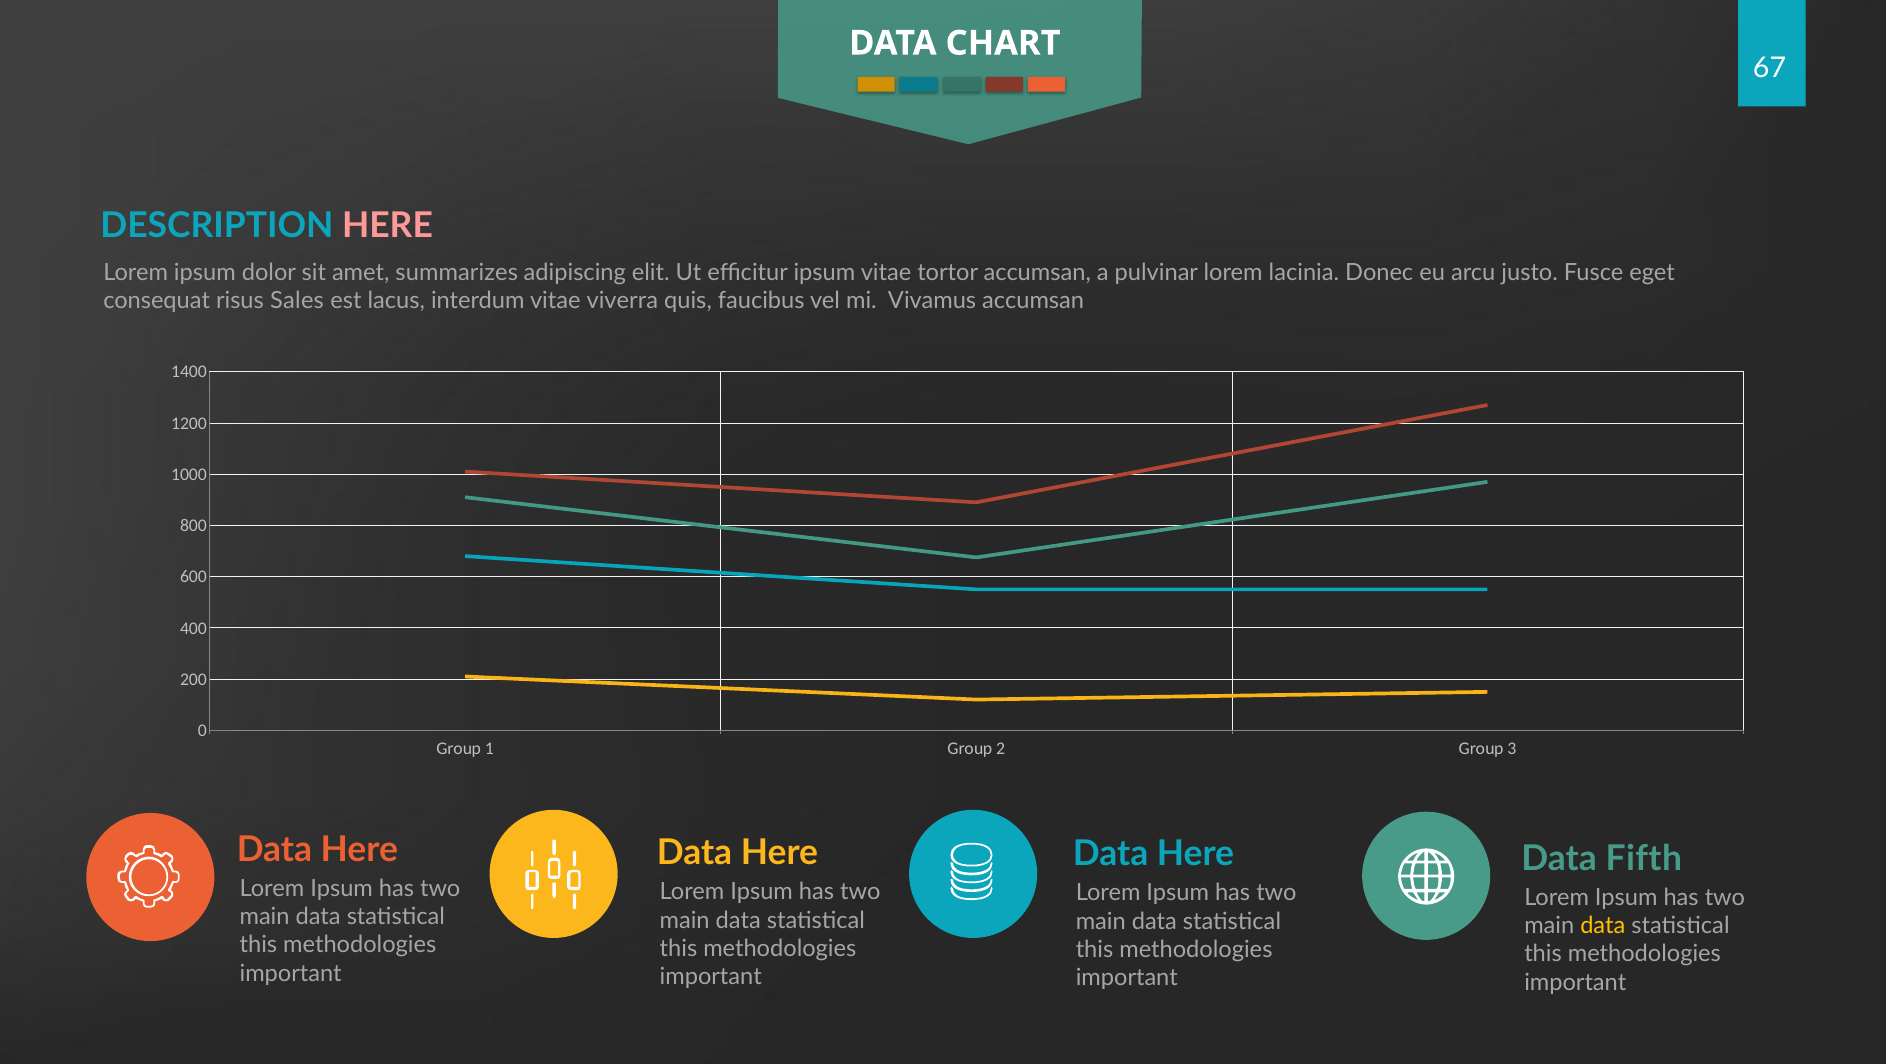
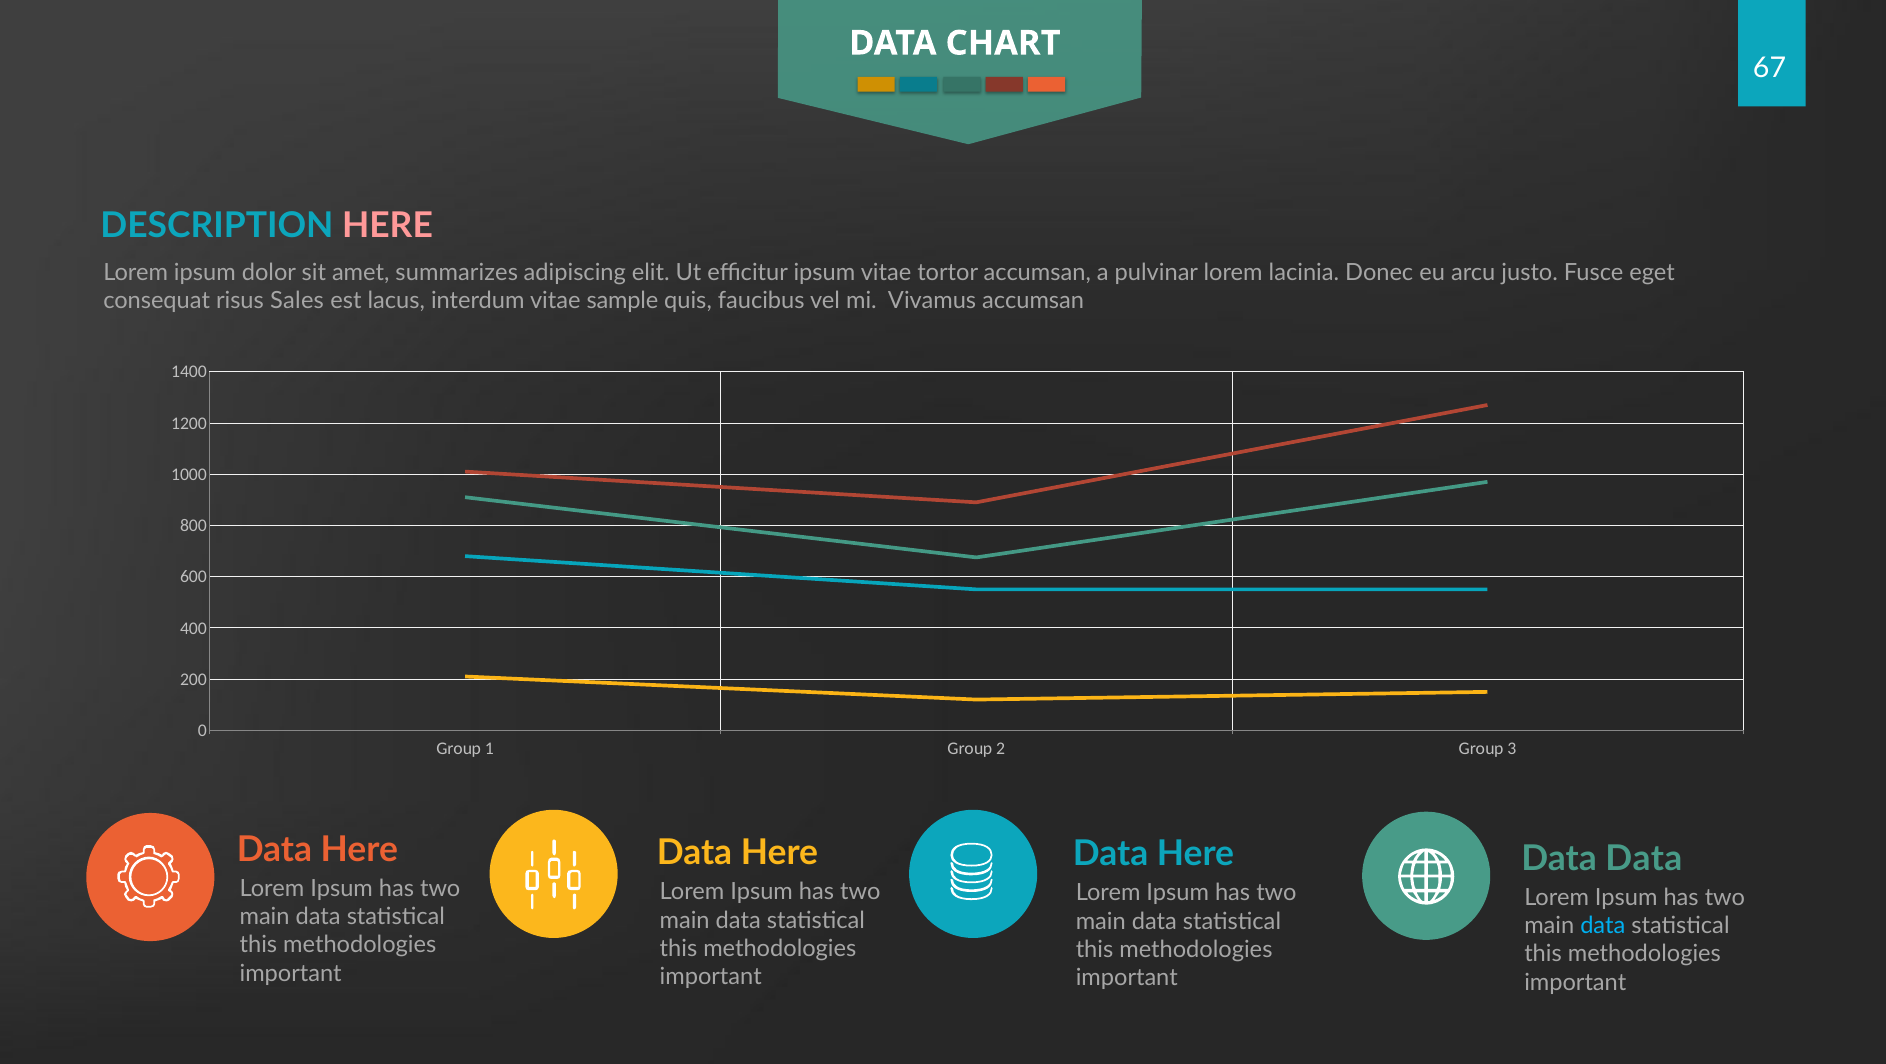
viverra: viverra -> sample
Data Fifth: Fifth -> Data
data at (1603, 925) colour: yellow -> light blue
